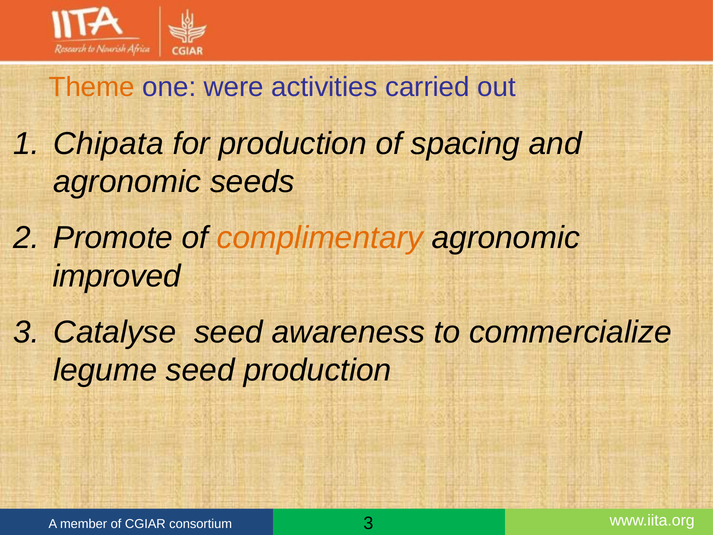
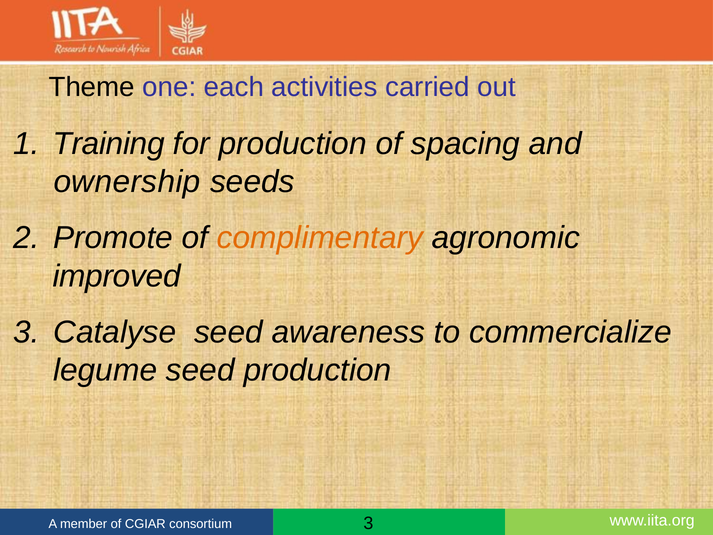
Theme colour: orange -> black
were: were -> each
Chipata: Chipata -> Training
agronomic at (127, 182): agronomic -> ownership
